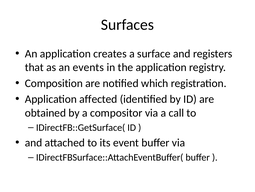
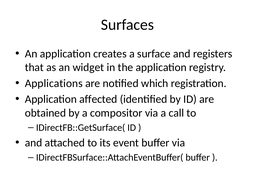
events: events -> widget
Composition: Composition -> Applications
